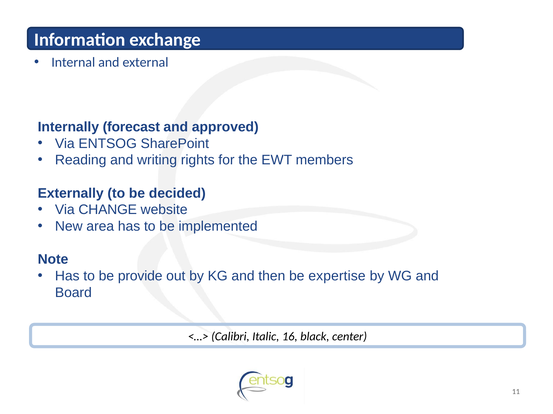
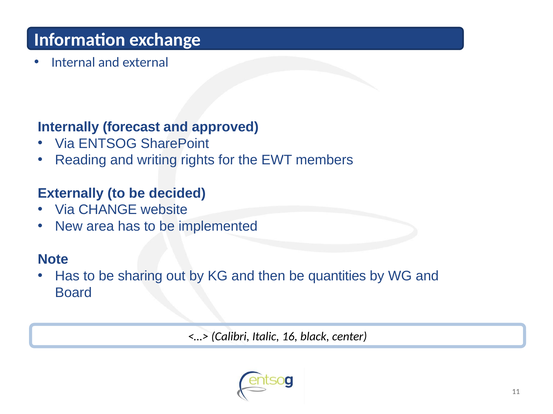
provide: provide -> sharing
expertise: expertise -> quantities
